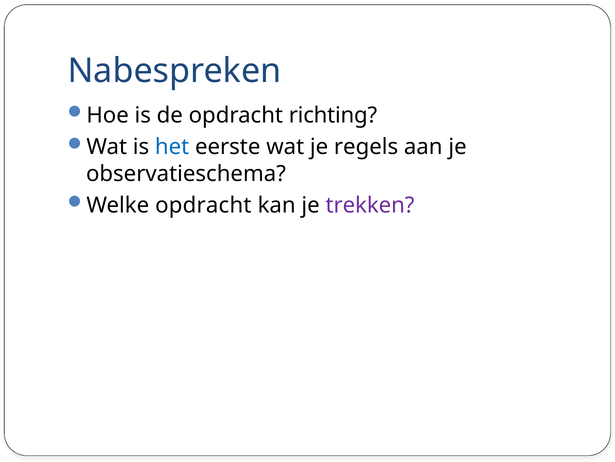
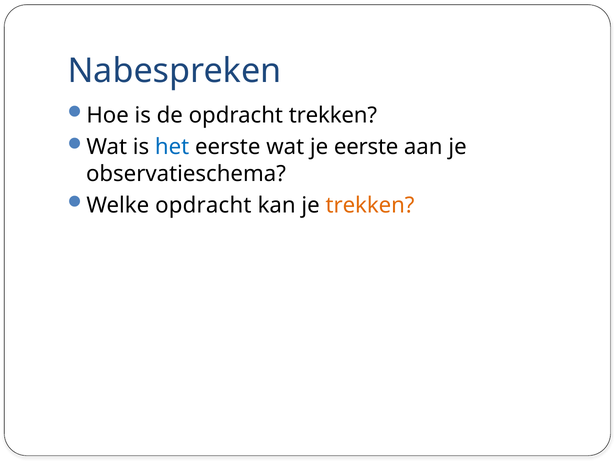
opdracht richting: richting -> trekken
je regels: regels -> eerste
trekken at (370, 205) colour: purple -> orange
